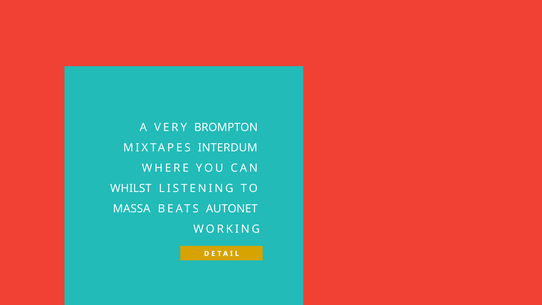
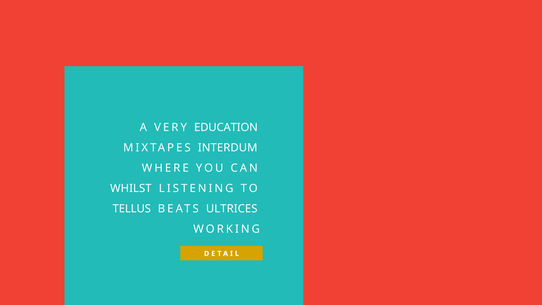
BROMPTON: BROMPTON -> EDUCATION
MASSA: MASSA -> TELLUS
AUTONET: AUTONET -> ULTRICES
